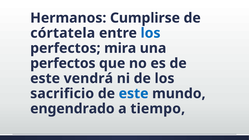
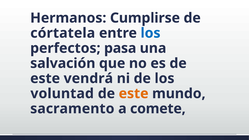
mira: mira -> pasa
perfectos at (63, 63): perfectos -> salvación
sacrificio: sacrificio -> voluntad
este at (134, 94) colour: blue -> orange
engendrado: engendrado -> sacramento
tiempo: tiempo -> comete
